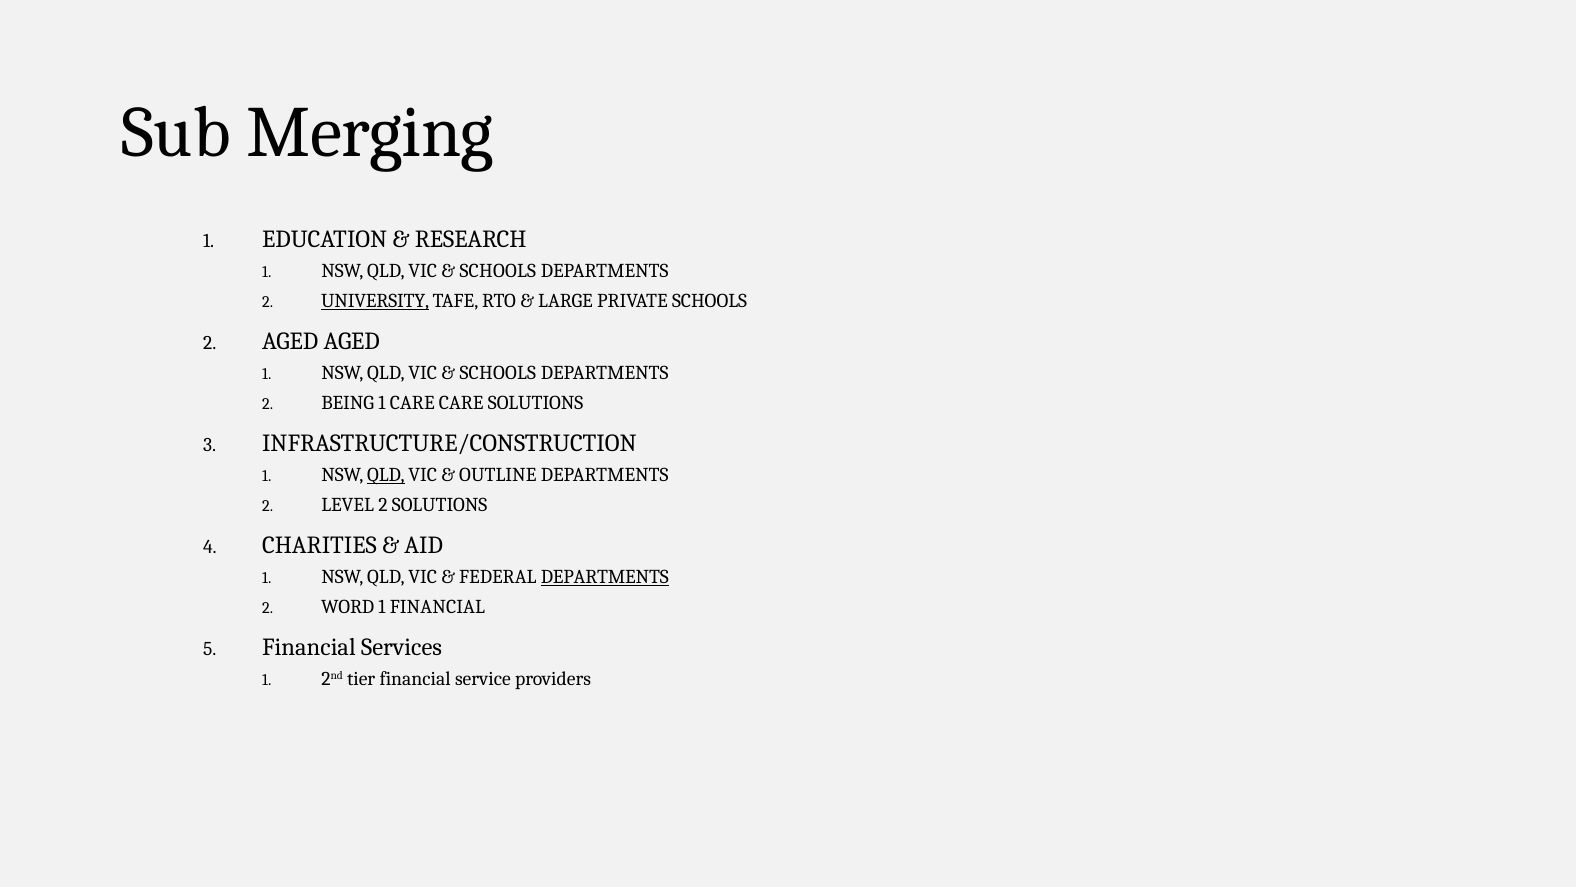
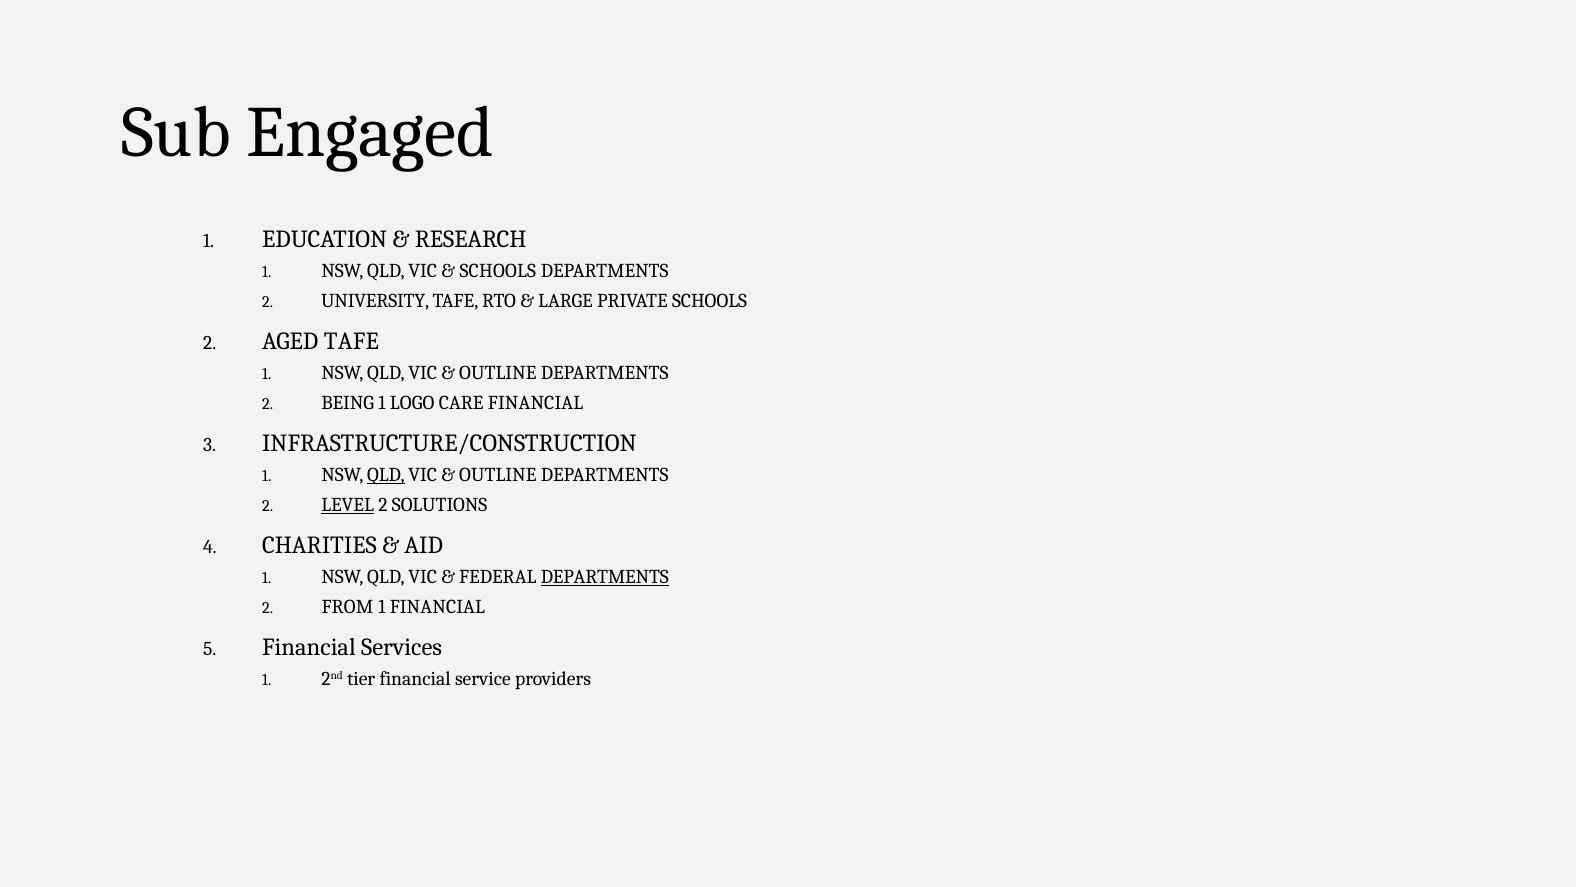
Merging: Merging -> Engaged
UNIVERSITY underline: present -> none
AGED AGED: AGED -> TAFE
SCHOOLS at (498, 373): SCHOOLS -> OUTLINE
1 CARE: CARE -> LOGO
CARE SOLUTIONS: SOLUTIONS -> FINANCIAL
LEVEL underline: none -> present
WORD: WORD -> FROM
